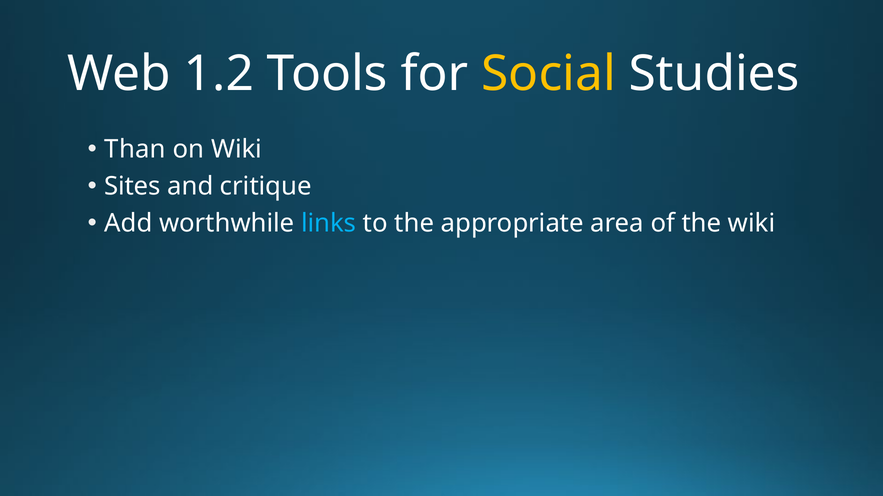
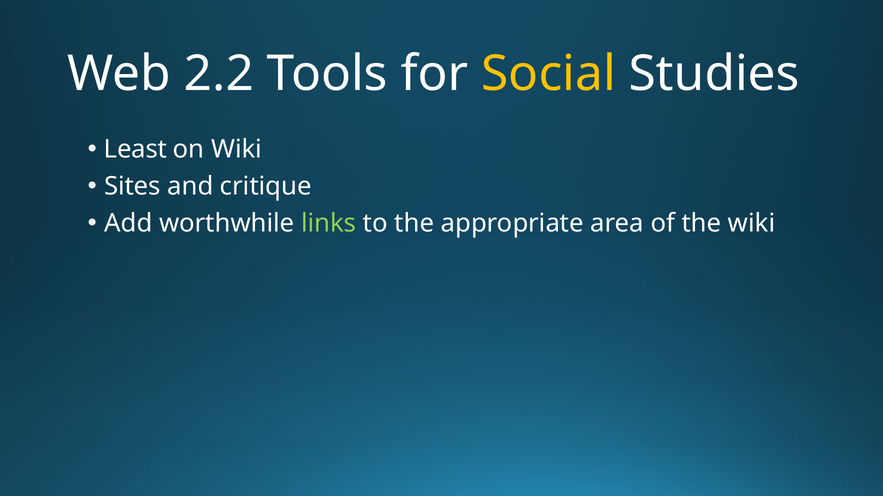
1.2: 1.2 -> 2.2
Than: Than -> Least
links colour: light blue -> light green
